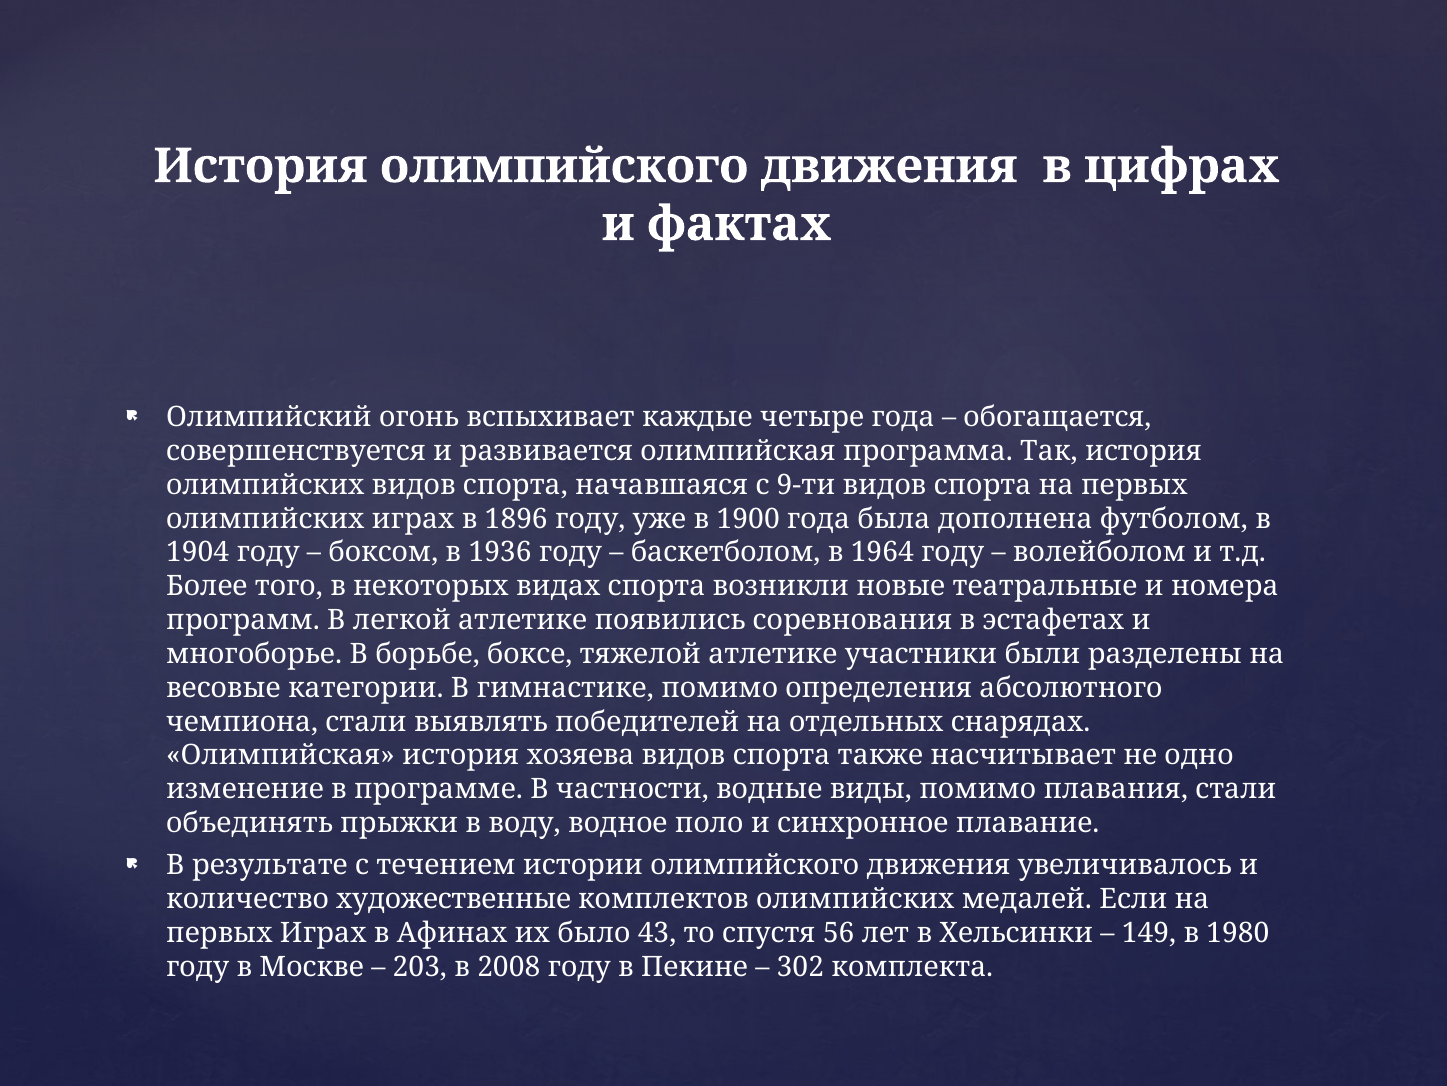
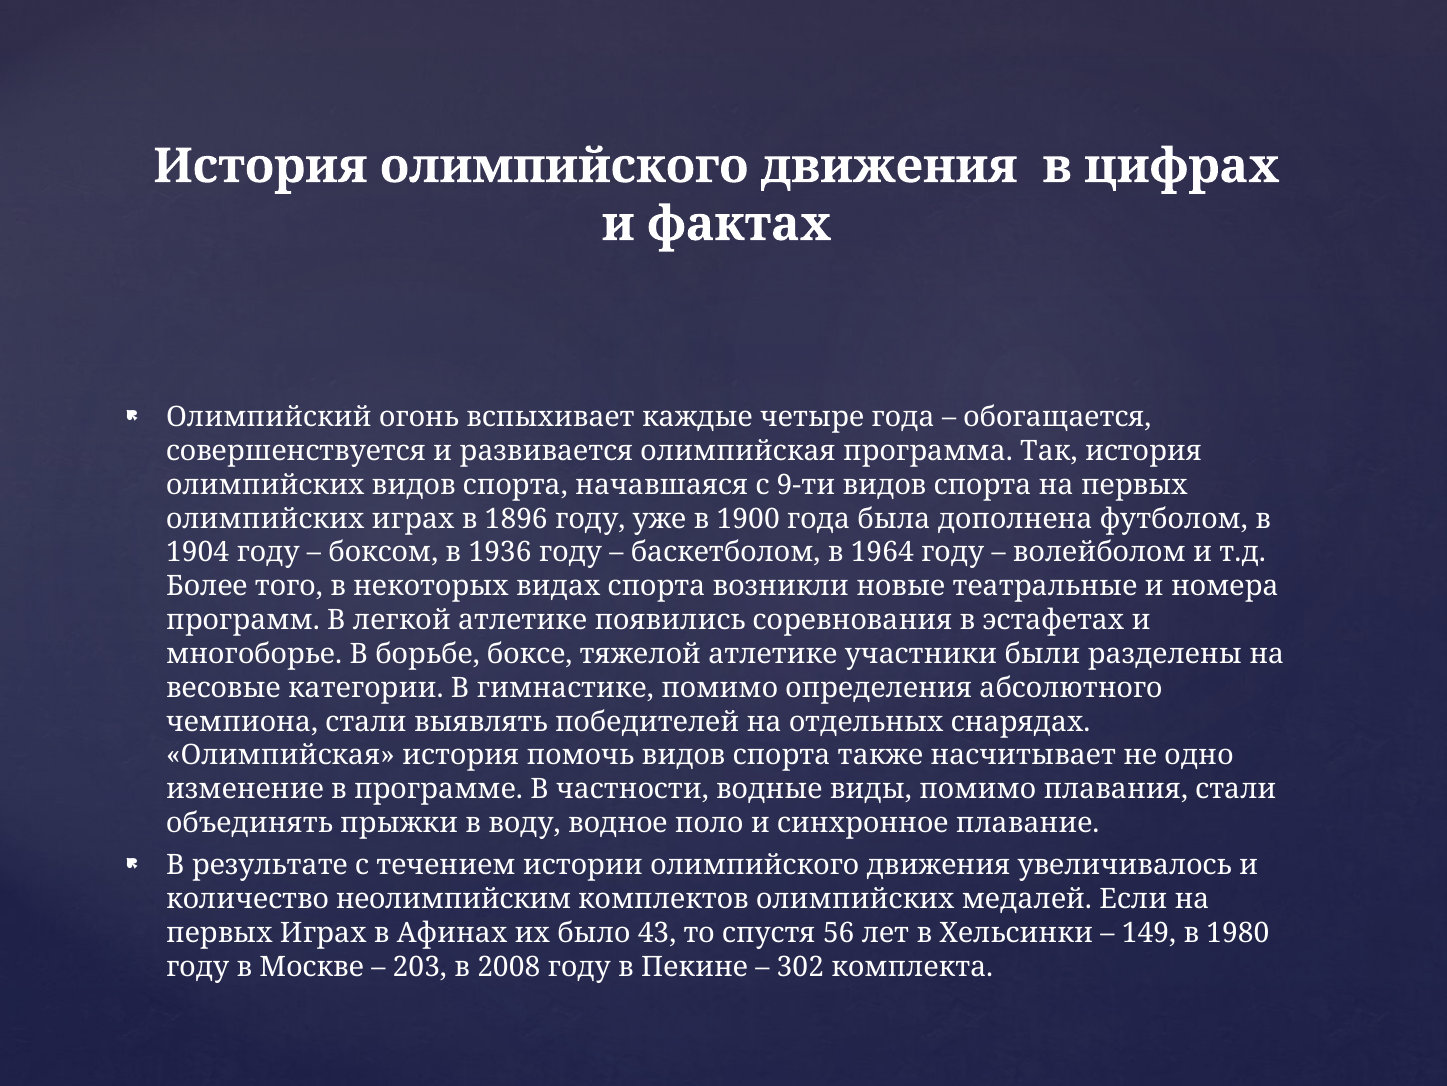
хозяева: хозяева -> помочь
художественные: художественные -> неолимпийским
